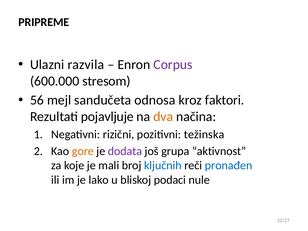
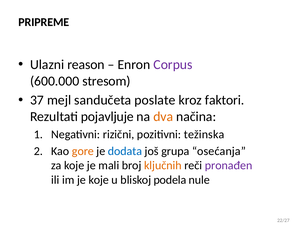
razvila: razvila -> reason
56: 56 -> 37
odnosa: odnosa -> poslate
dodata colour: purple -> blue
aktivnost: aktivnost -> osećanja
ključnih colour: blue -> orange
pronađen colour: blue -> purple
je lako: lako -> koje
podaci: podaci -> podela
